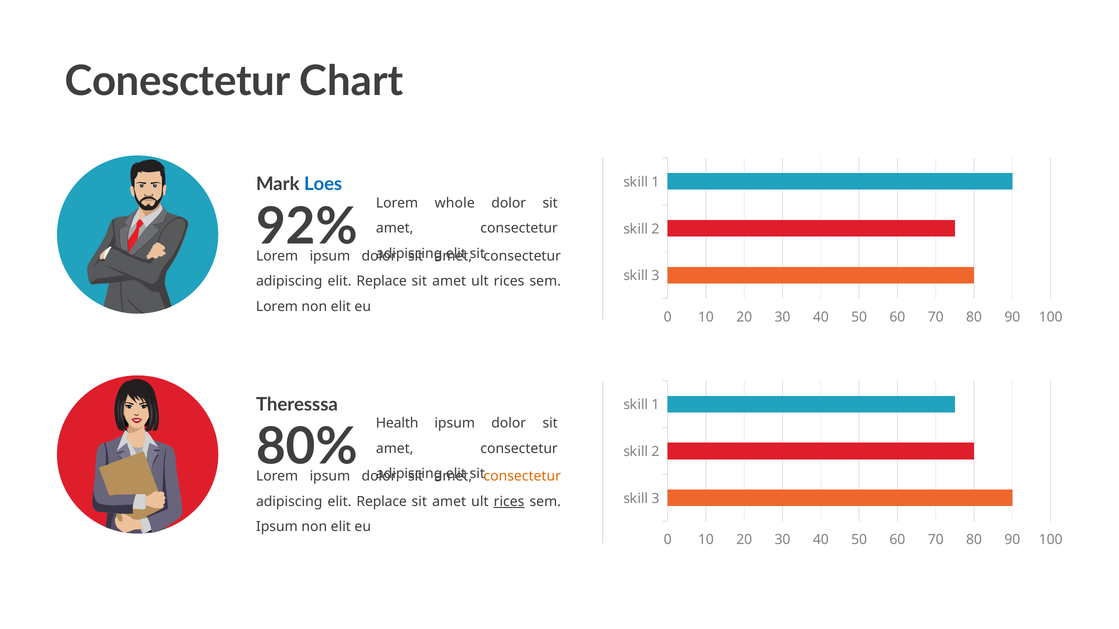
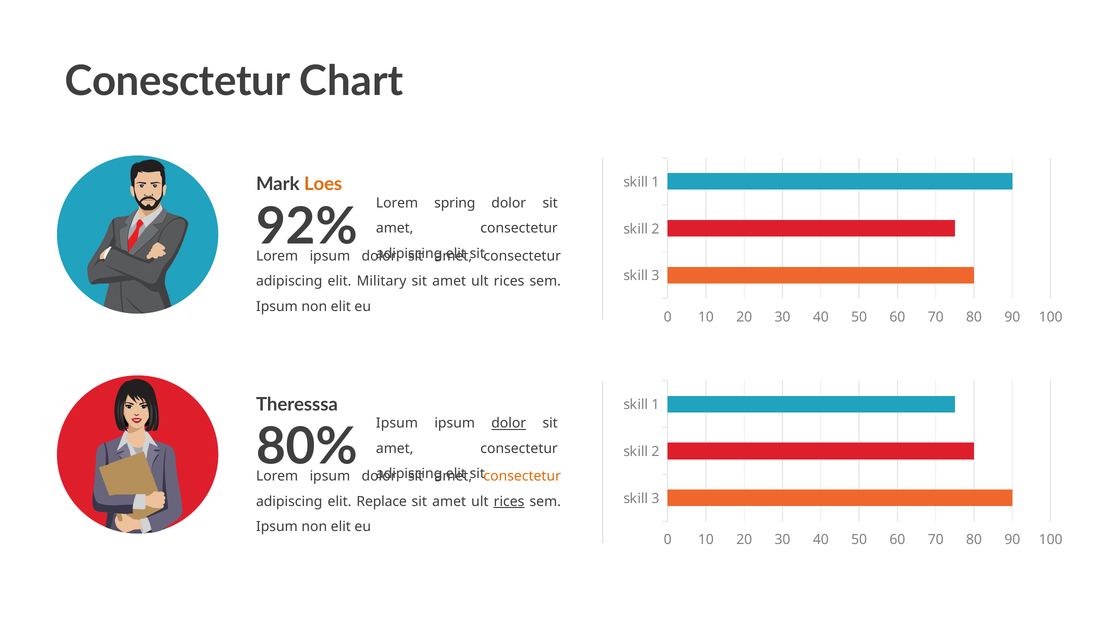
Loes colour: blue -> orange
whole: whole -> spring
Replace at (382, 281): Replace -> Military
Lorem at (277, 307): Lorem -> Ipsum
Health at (397, 424): Health -> Ipsum
dolor at (509, 424) underline: none -> present
